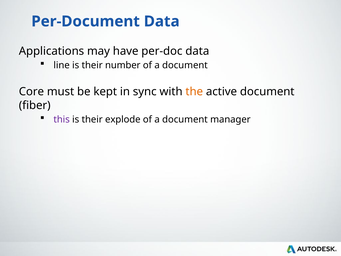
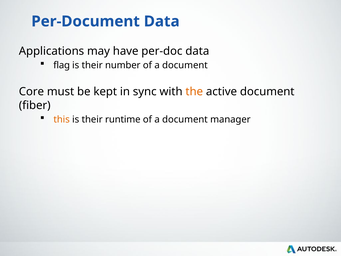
line: line -> flag
this colour: purple -> orange
explode: explode -> runtime
